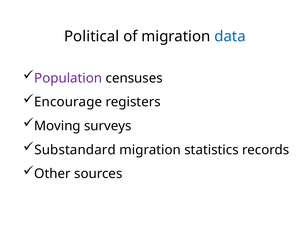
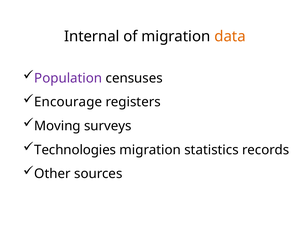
Political: Political -> Internal
data colour: blue -> orange
Substandard: Substandard -> Technologies
